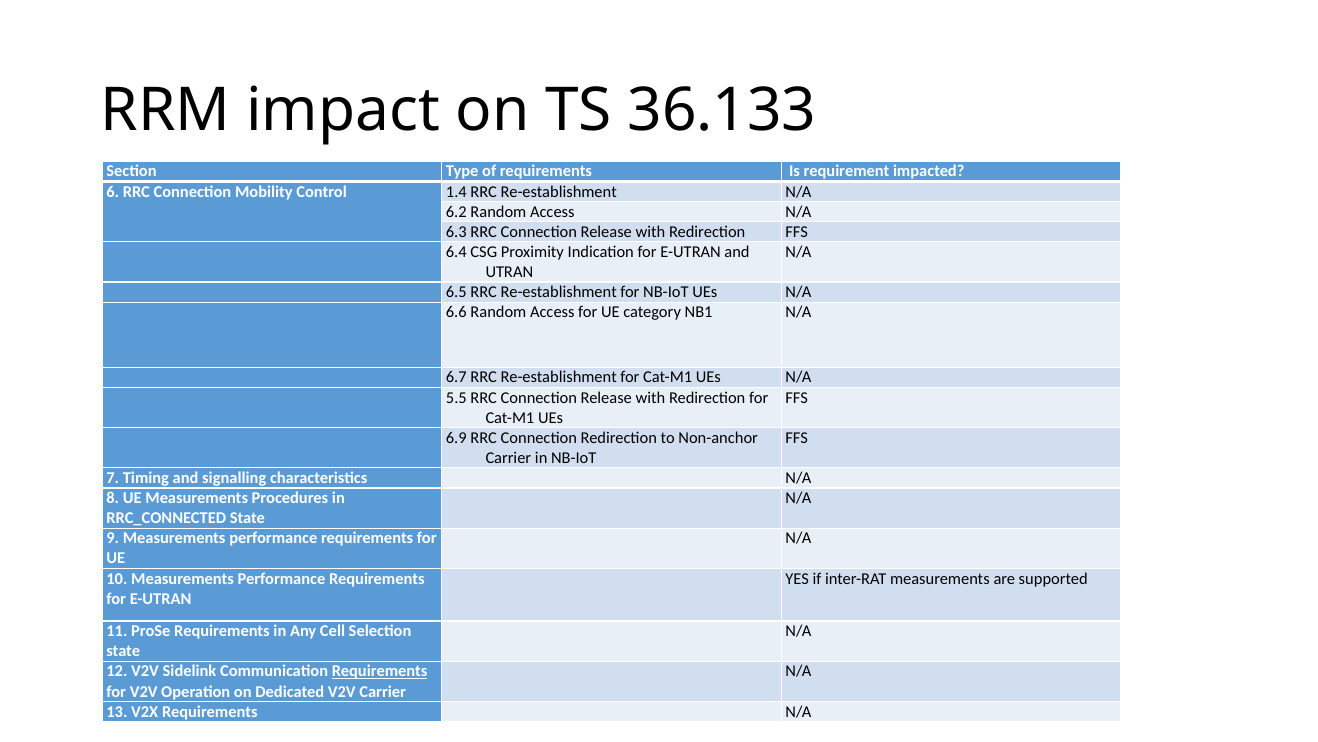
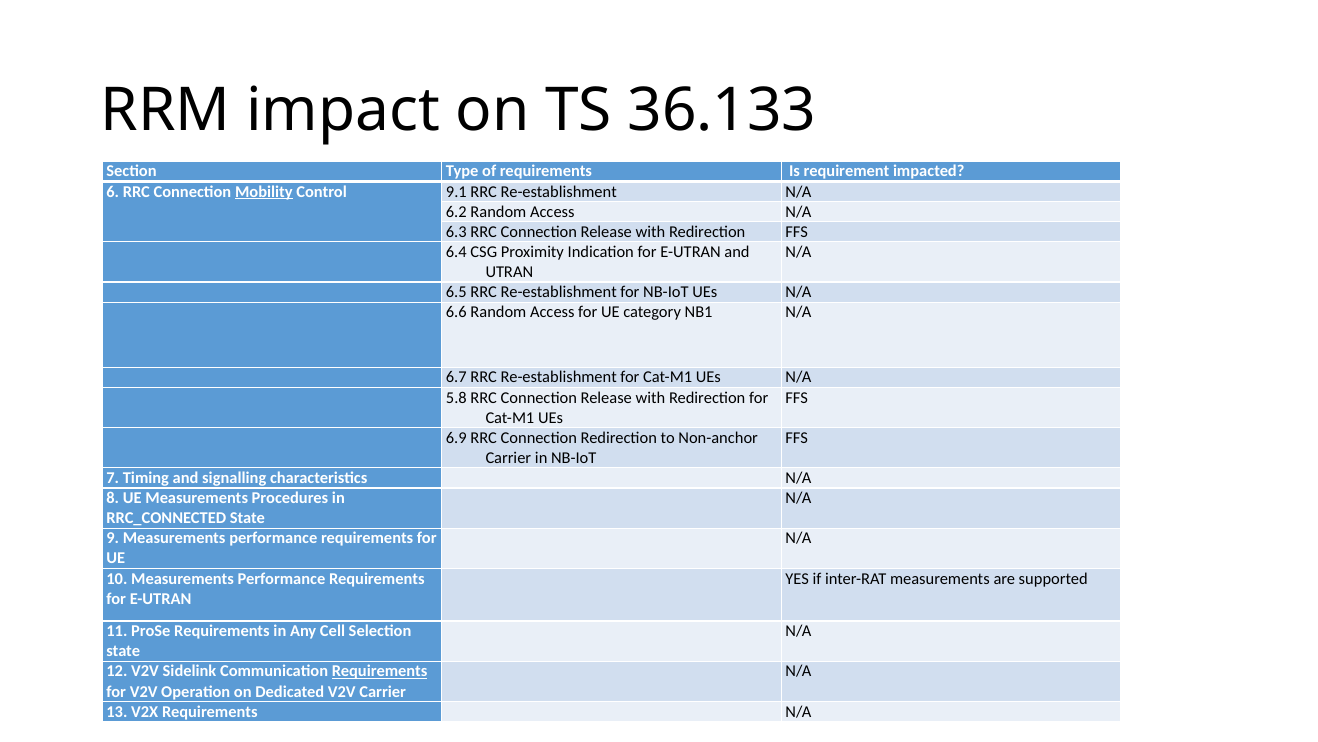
Mobility underline: none -> present
1.4: 1.4 -> 9.1
5.5: 5.5 -> 5.8
